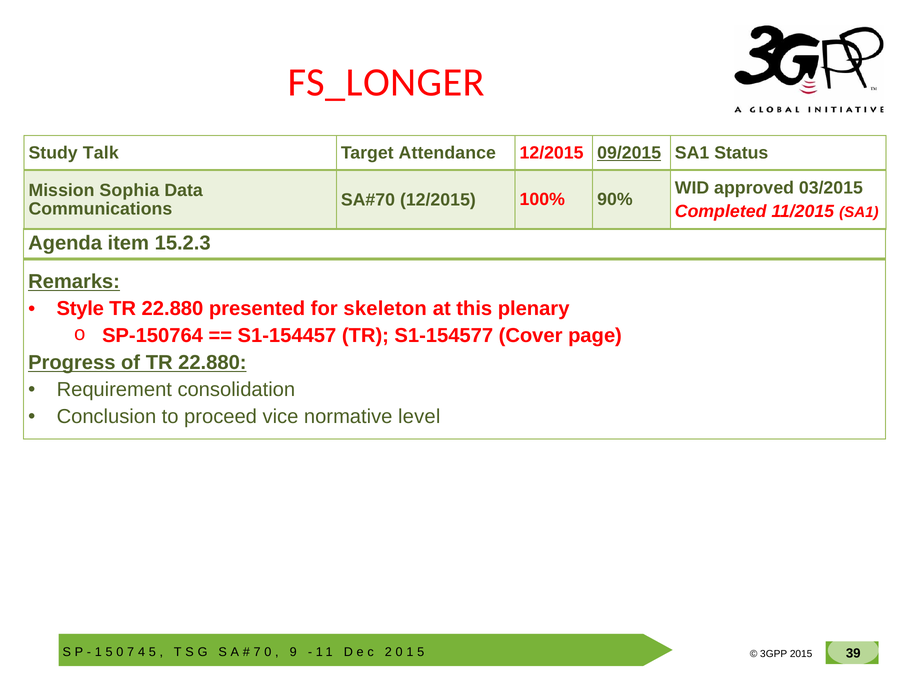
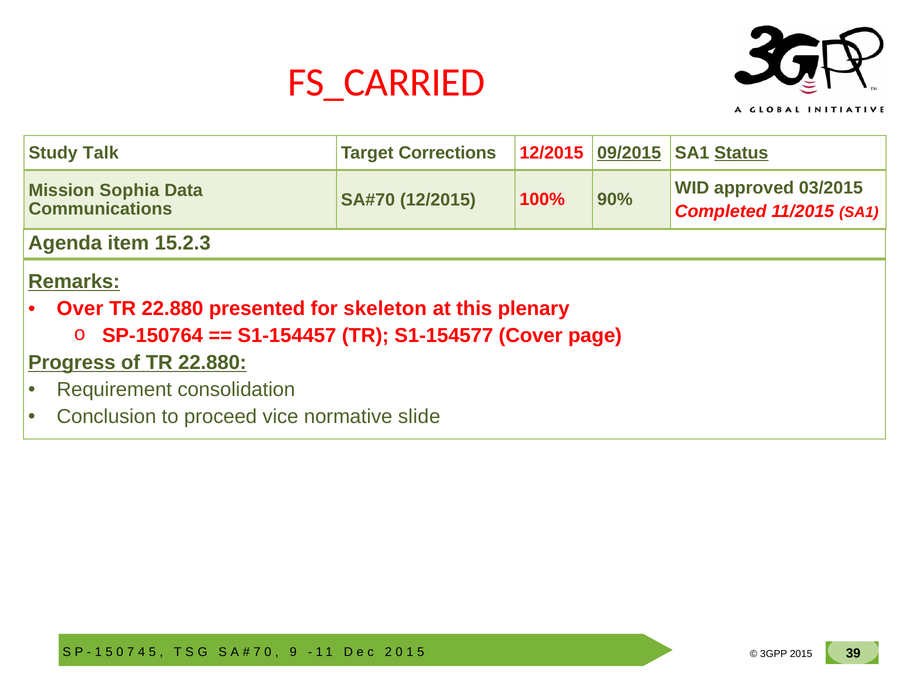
FS_LONGER: FS_LONGER -> FS_CARRIED
Attendance: Attendance -> Corrections
Status underline: none -> present
Style: Style -> Over
level: level -> slide
